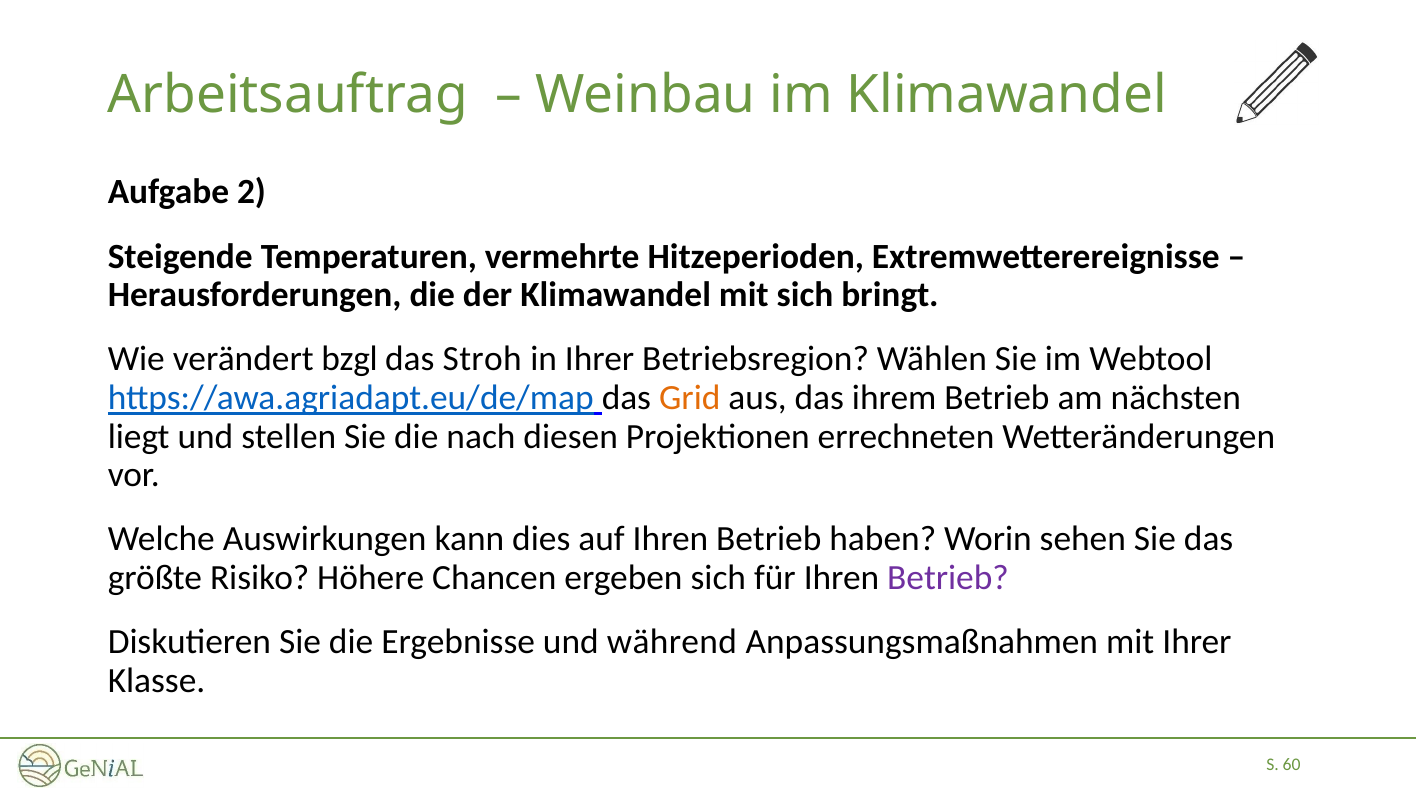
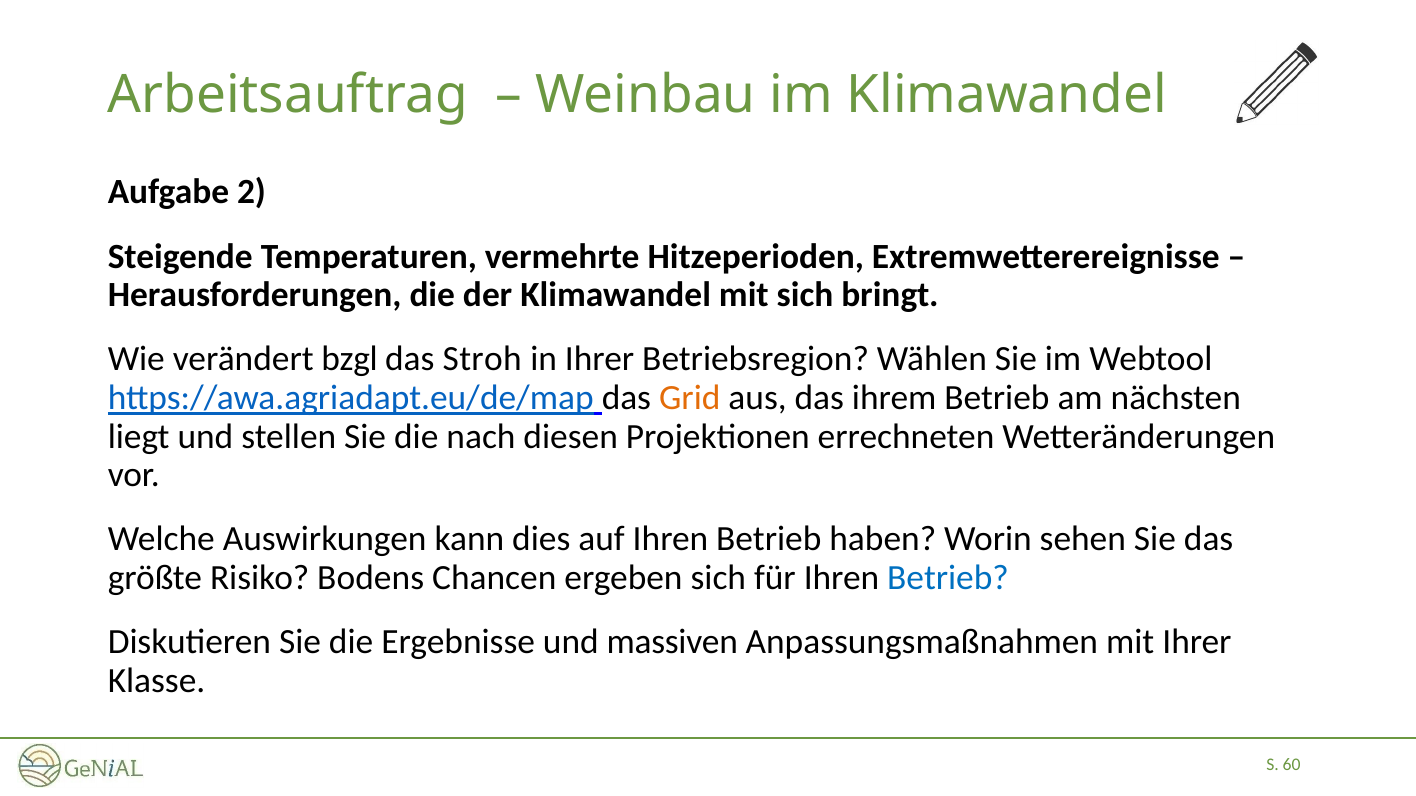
Höhere: Höhere -> Bodens
Betrieb at (948, 578) colour: purple -> blue
während: während -> massiven
